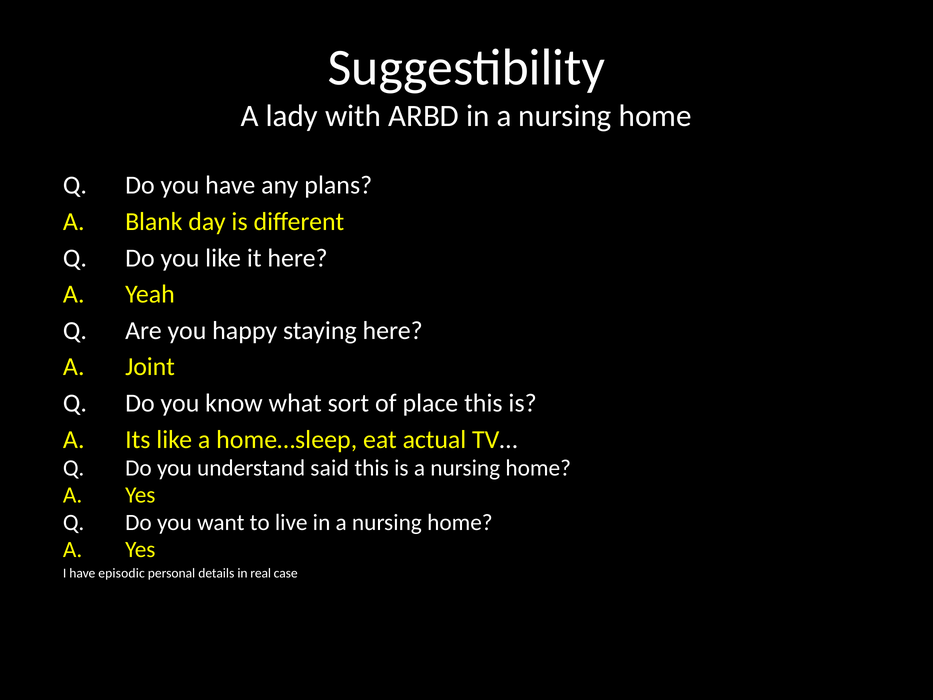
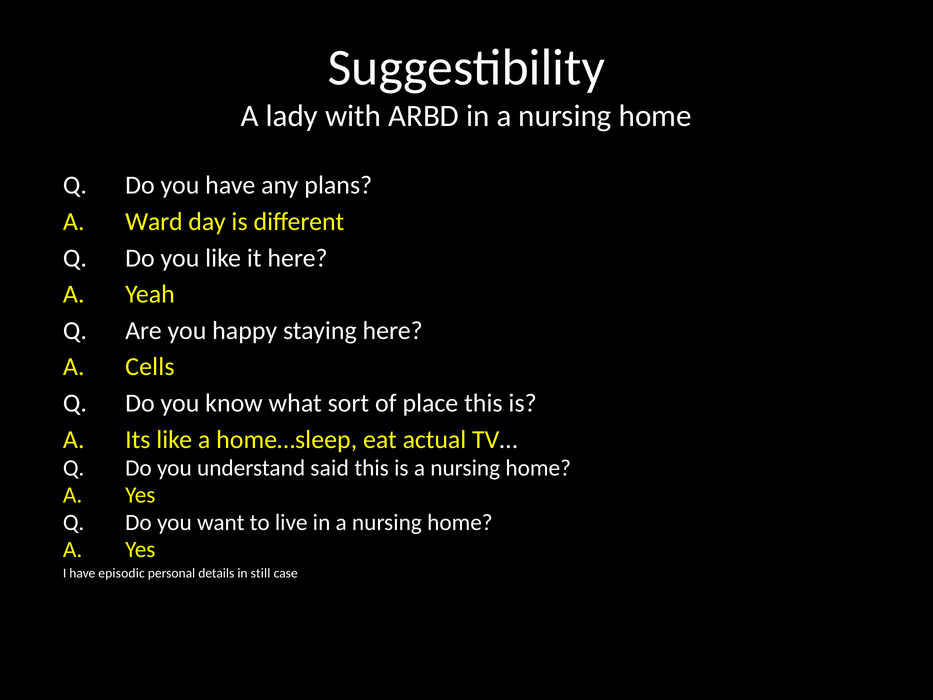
Blank: Blank -> Ward
Joint: Joint -> Cells
real: real -> still
